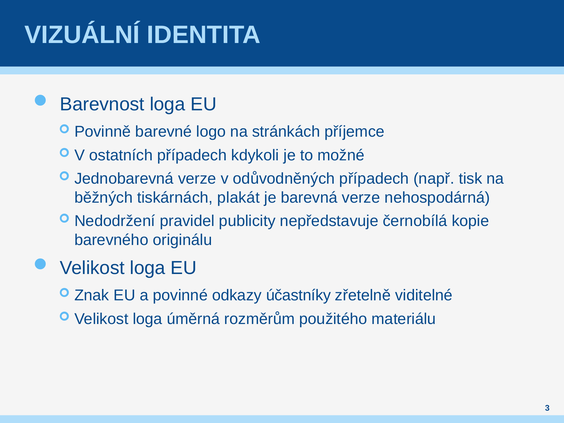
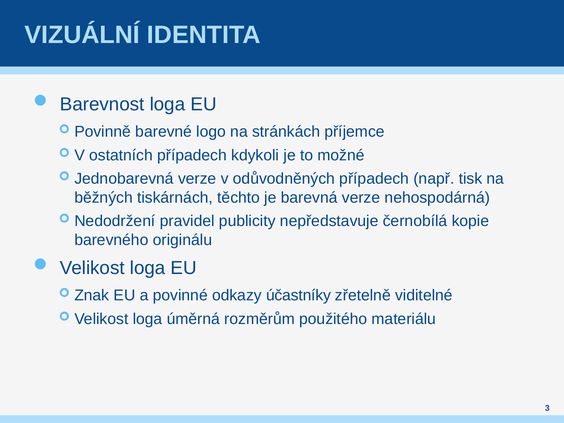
plakát: plakát -> těchto
